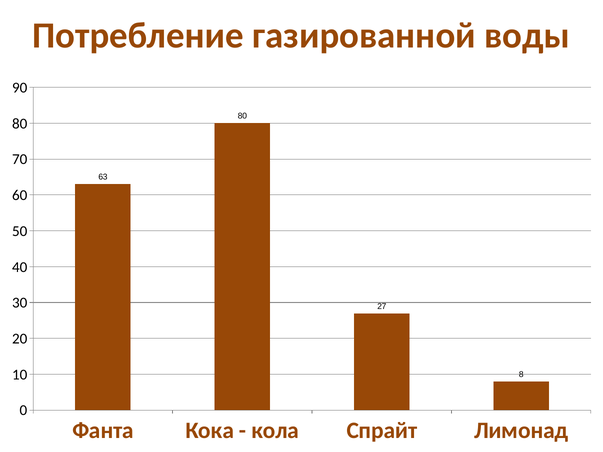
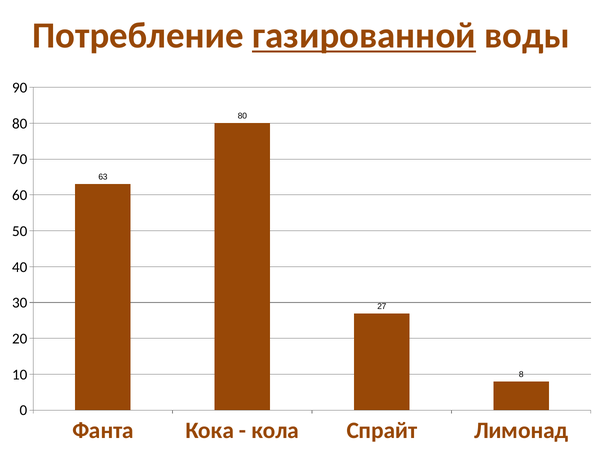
газированной underline: none -> present
